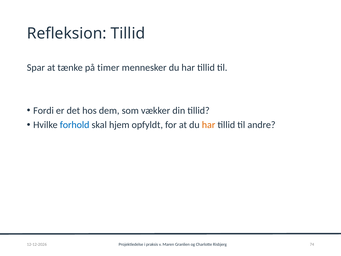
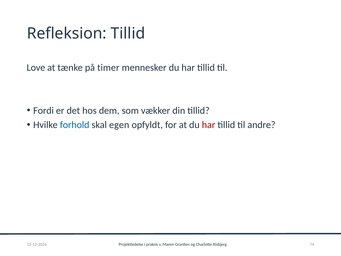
Spar: Spar -> Love
hjem: hjem -> egen
har at (209, 125) colour: orange -> red
